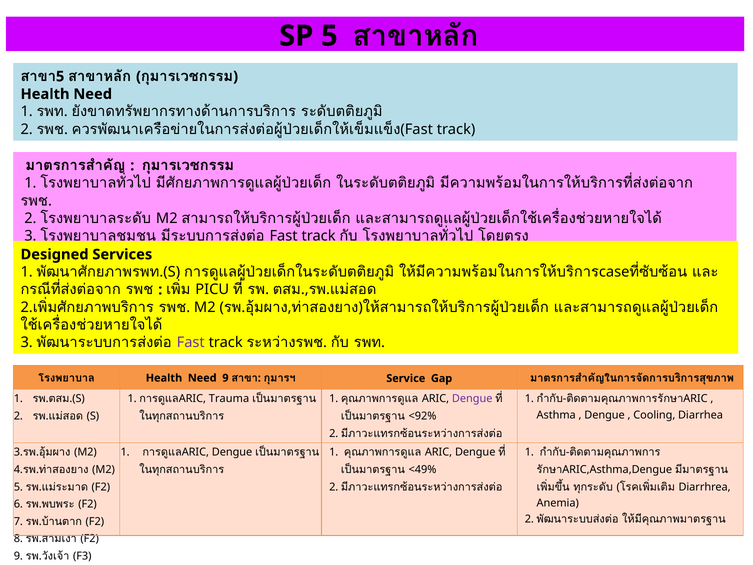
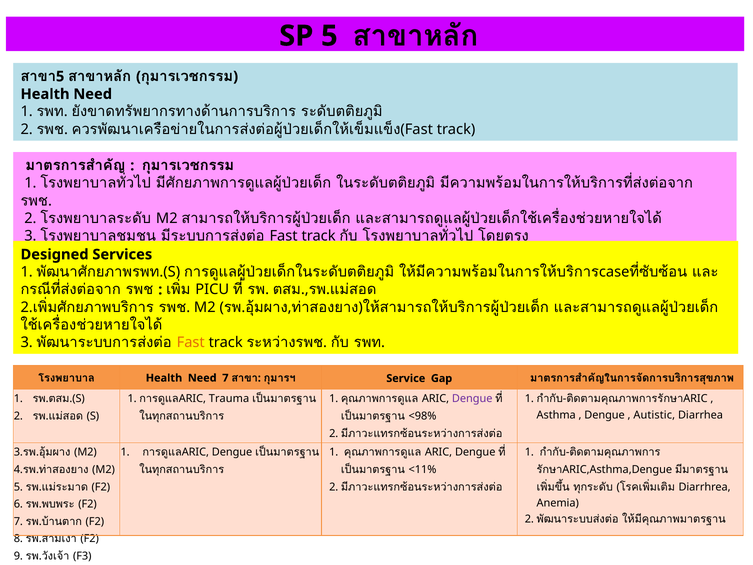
Fast at (191, 342) colour: purple -> orange
Need 9: 9 -> 7
Cooling: Cooling -> Autistic
<92%: <92% -> <98%
<49%: <49% -> <11%
